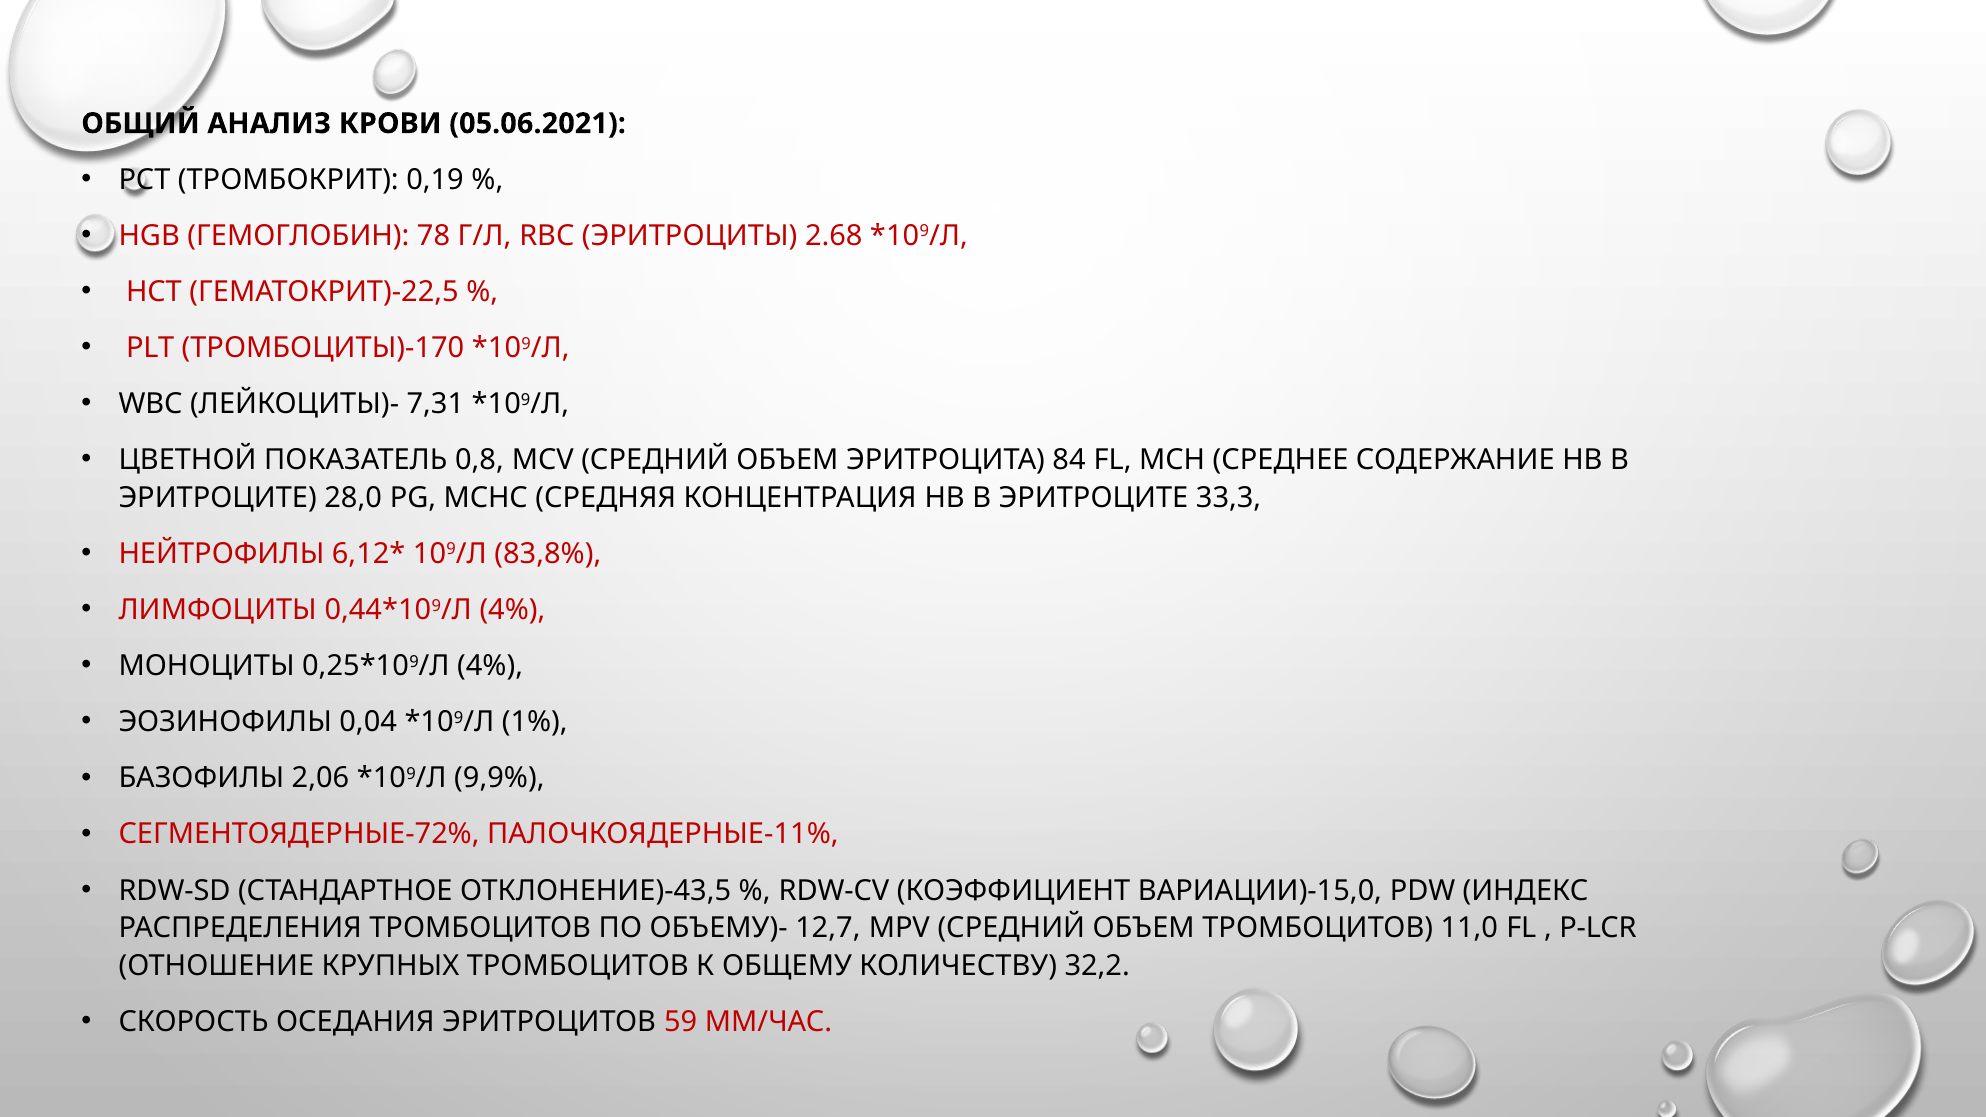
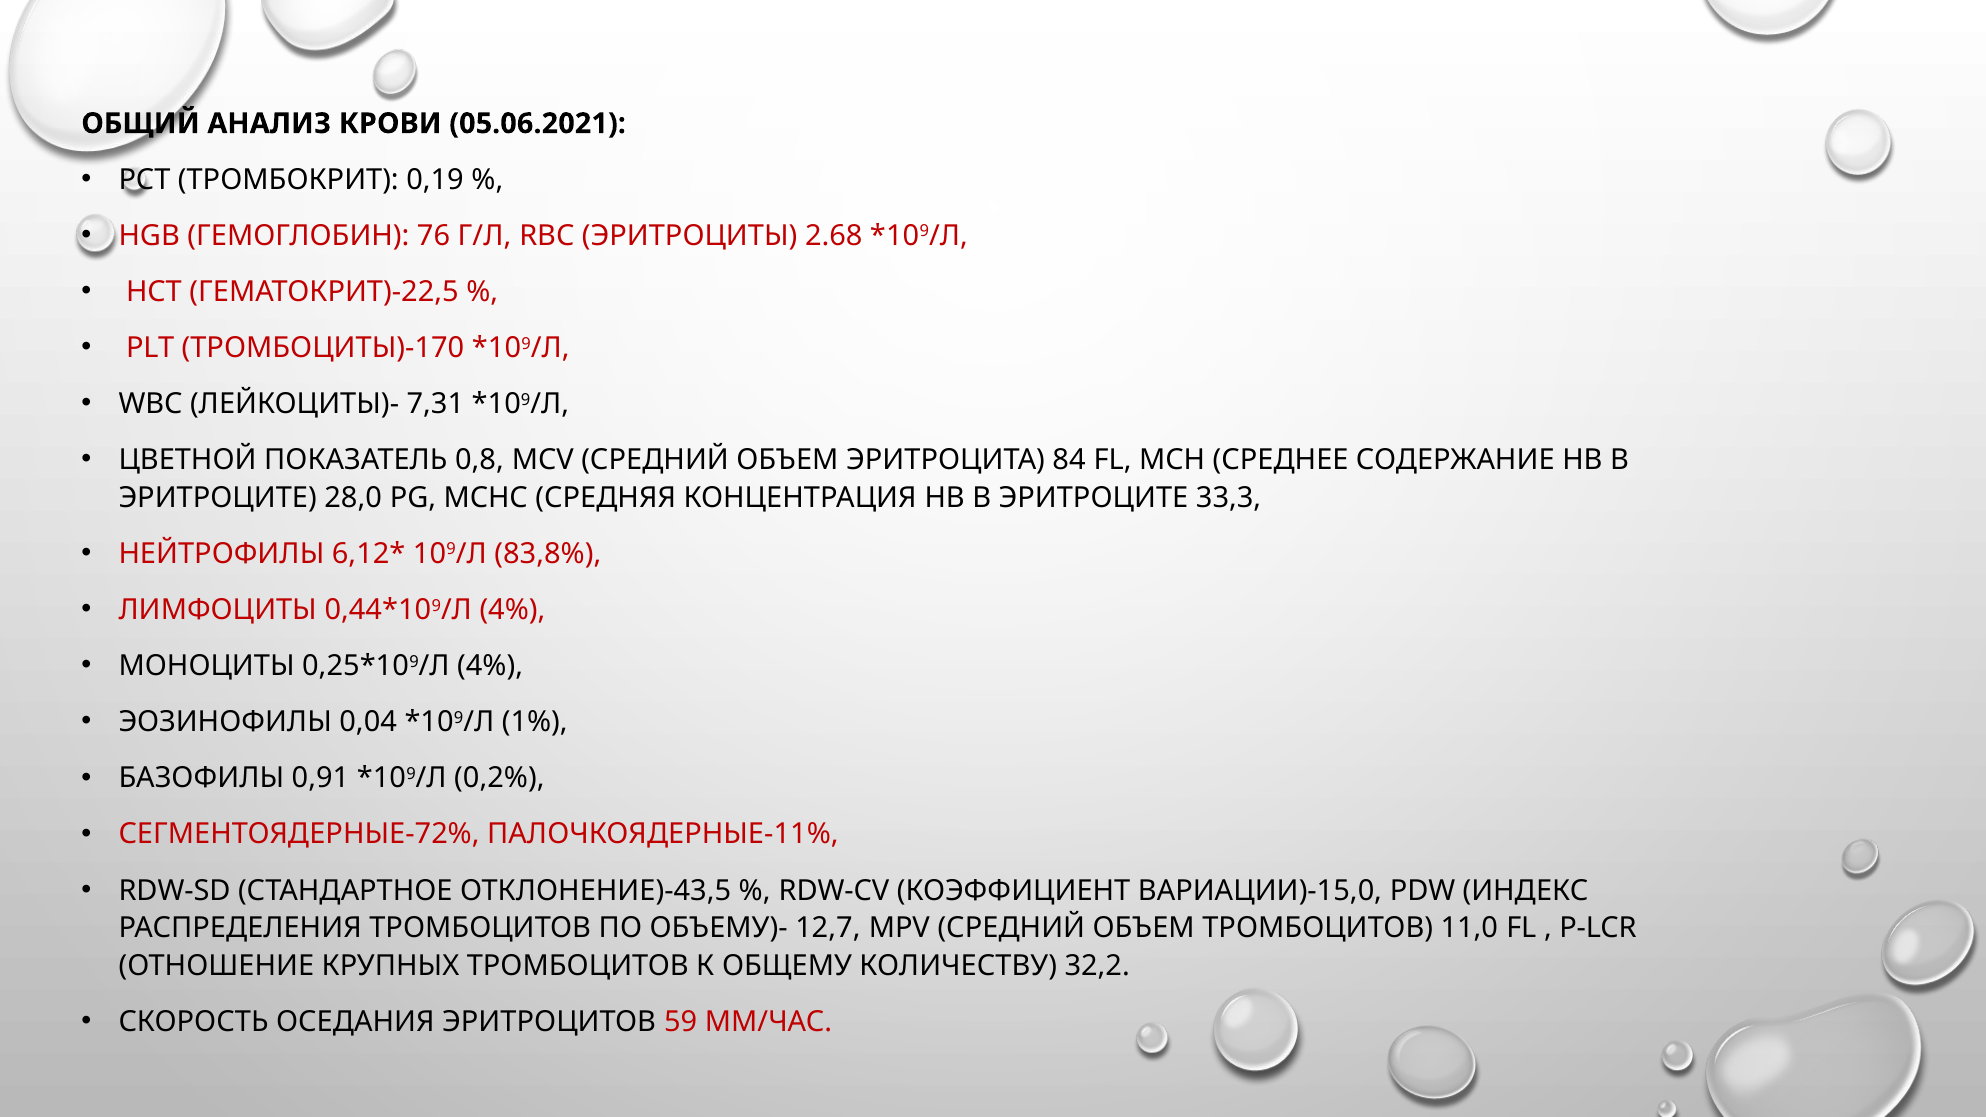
78: 78 -> 76
2,06: 2,06 -> 0,91
9,9%: 9,9% -> 0,2%
